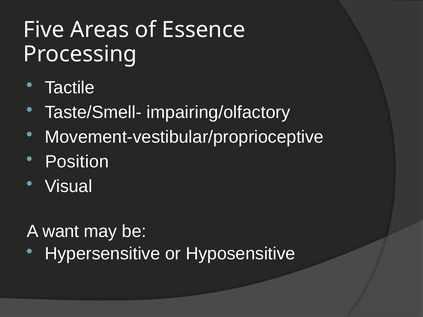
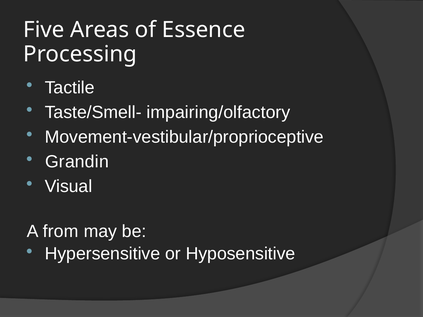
Position: Position -> Grandin
want: want -> from
